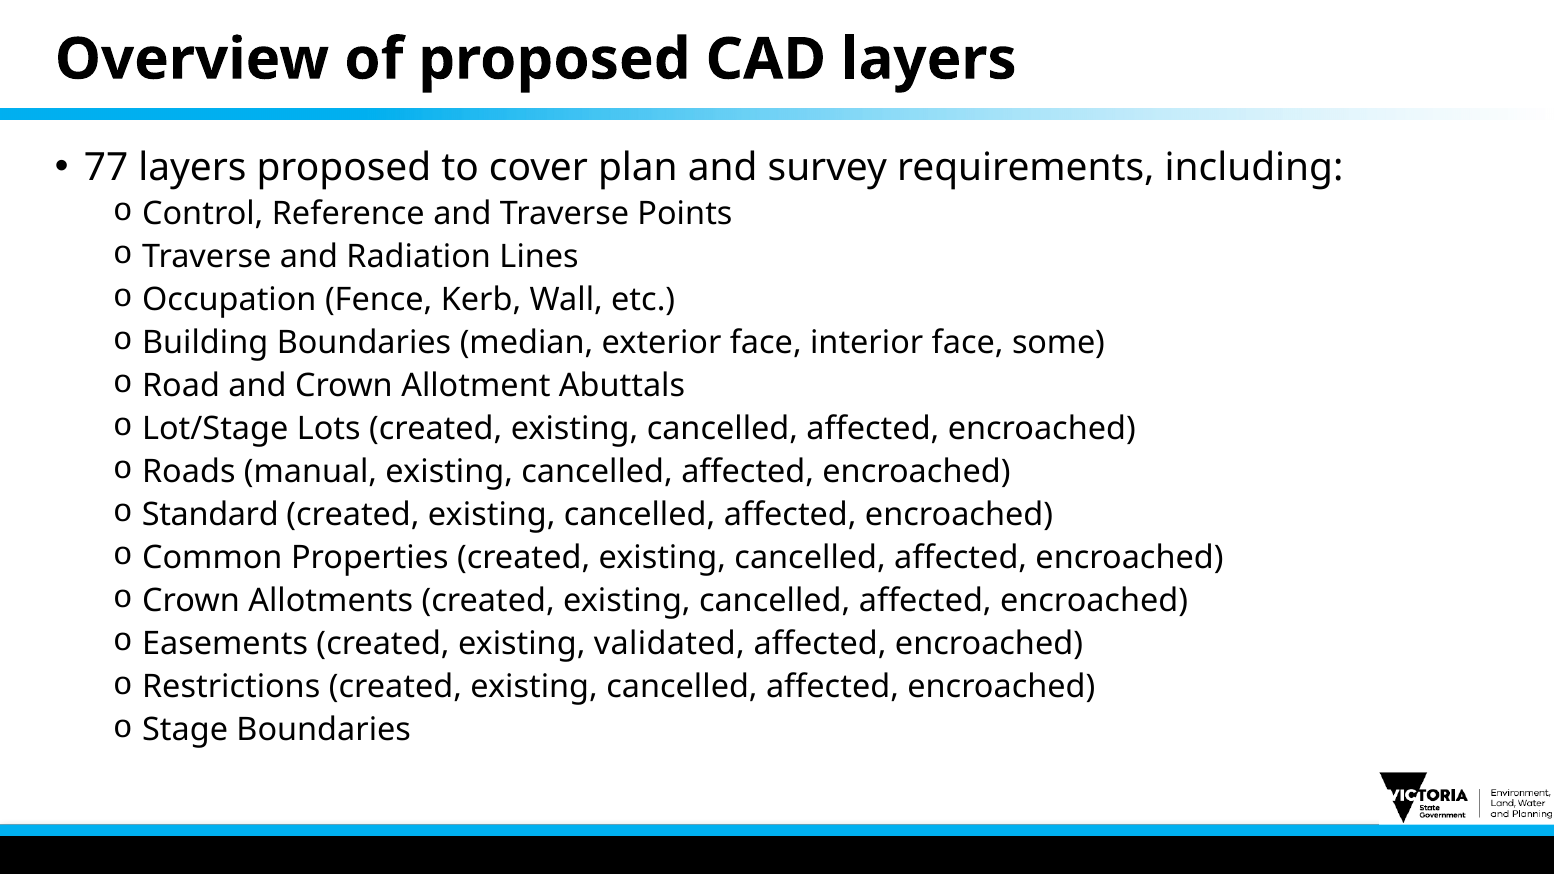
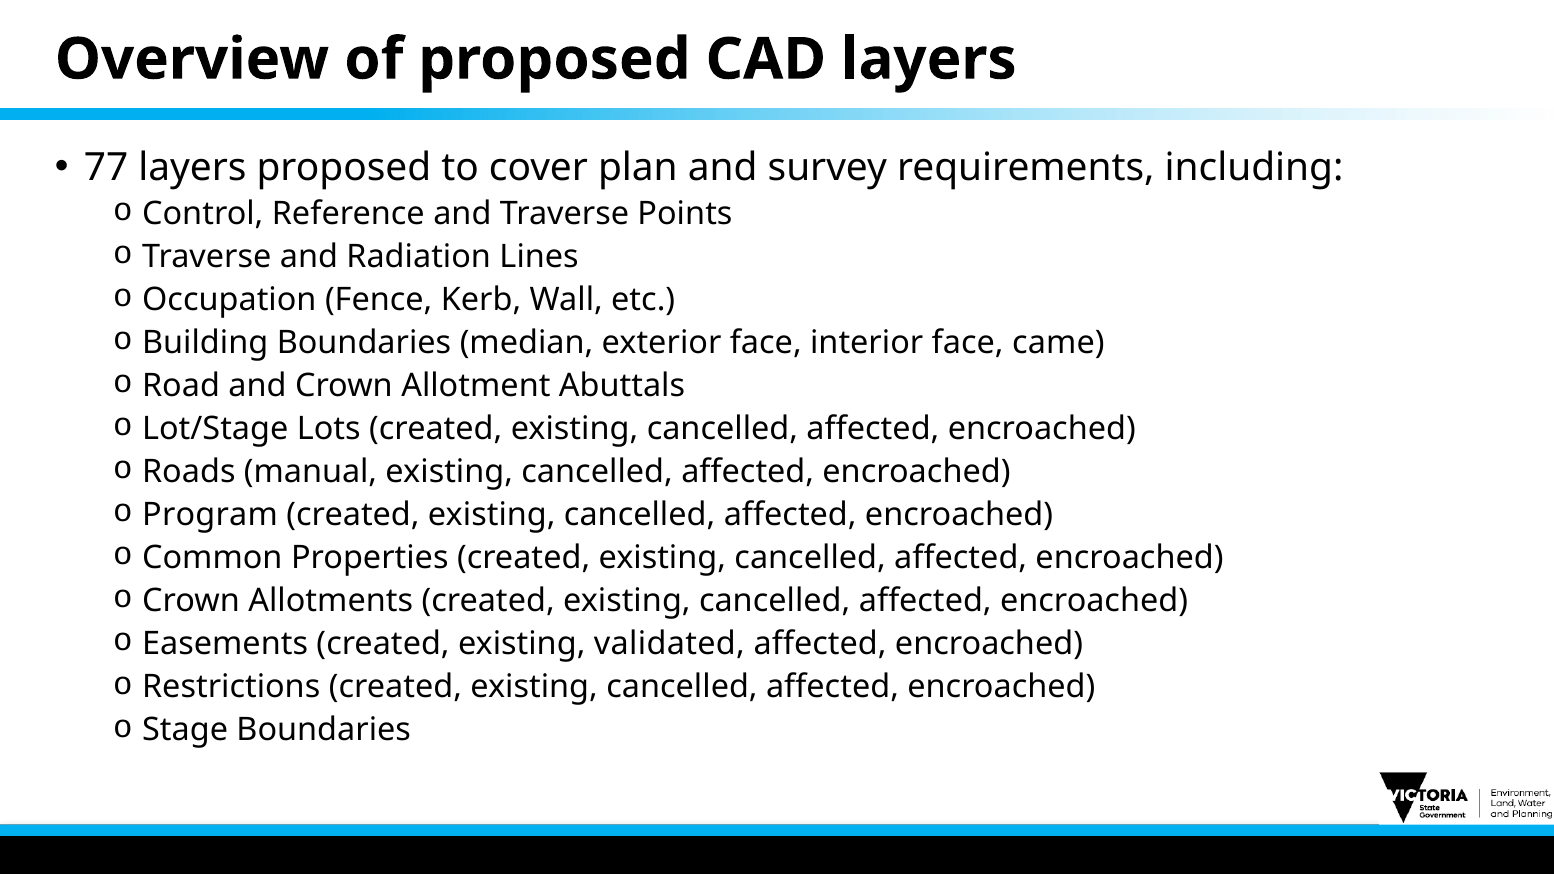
some: some -> came
Standard: Standard -> Program
